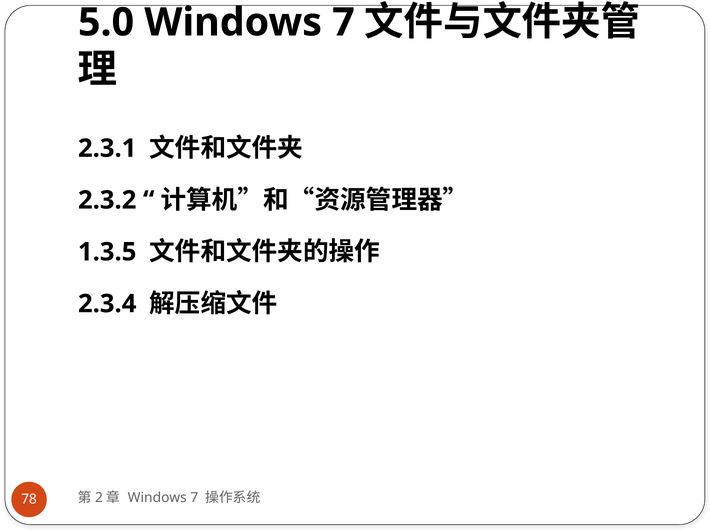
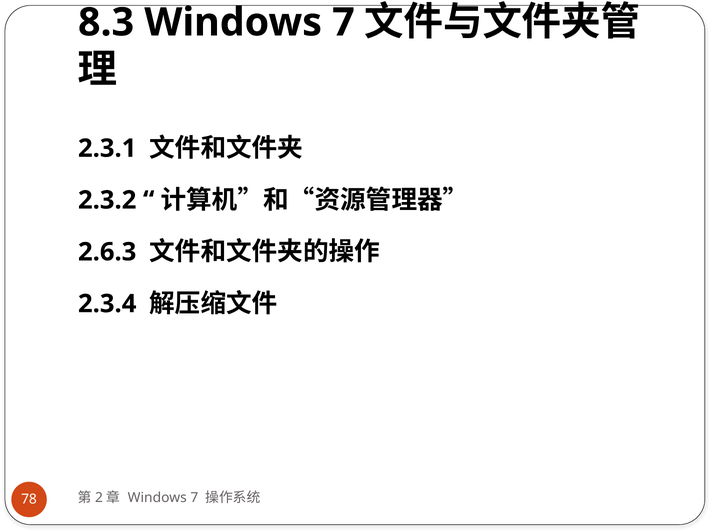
5.0: 5.0 -> 8.3
1.3.5: 1.3.5 -> 2.6.3
